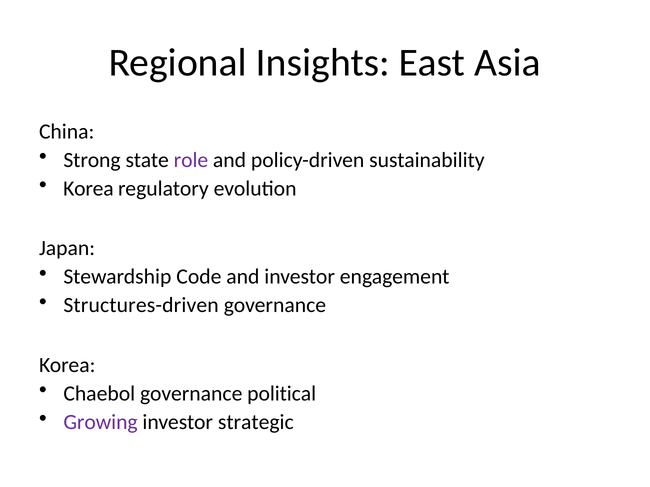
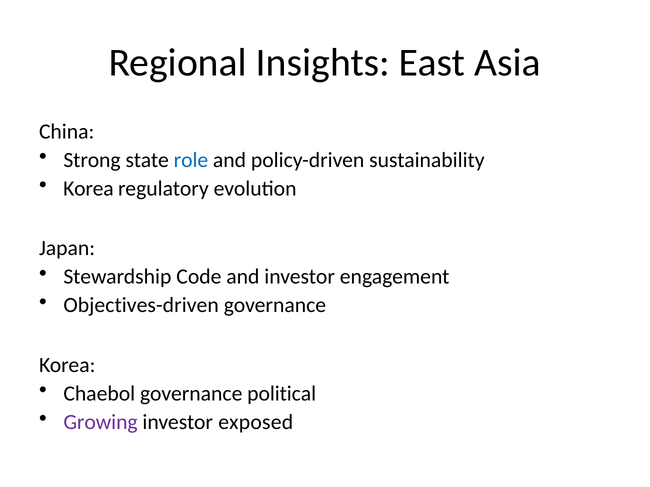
role colour: purple -> blue
Structures-driven: Structures-driven -> Objectives-driven
strategic: strategic -> exposed
